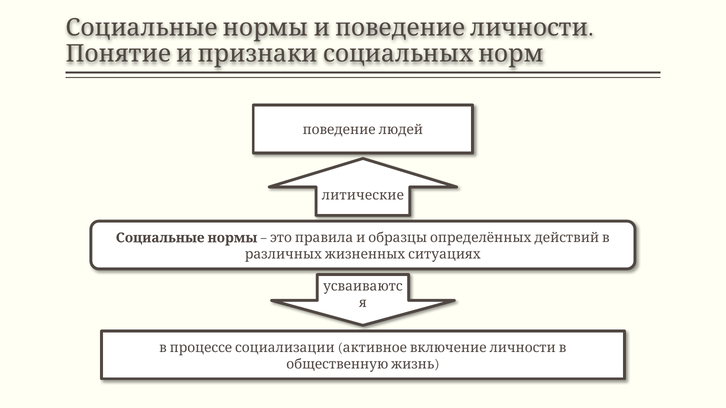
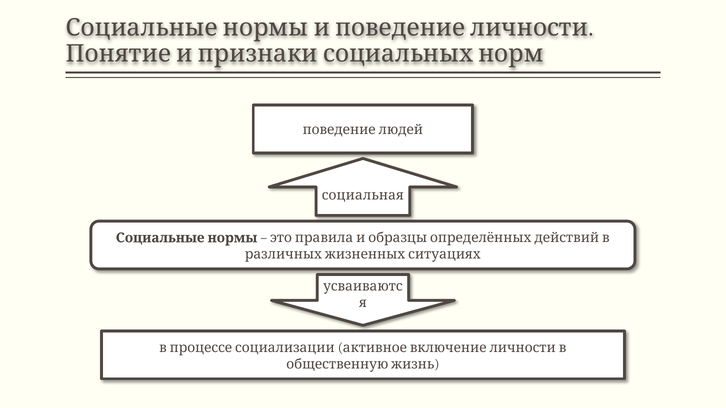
литические: литические -> социальная
